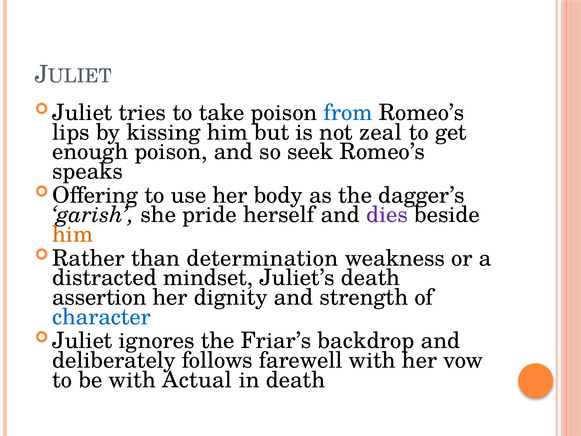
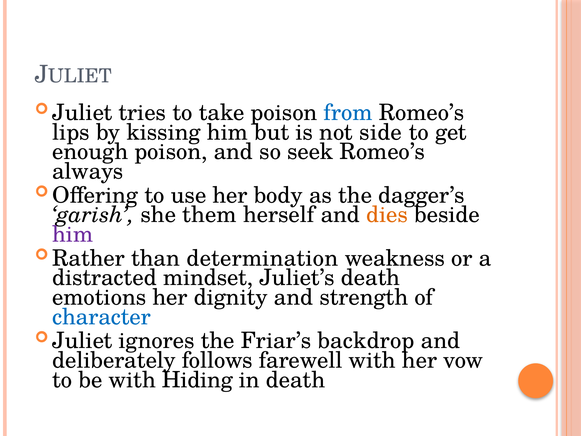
zeal: zeal -> side
speaks: speaks -> always
pride: pride -> them
dies colour: purple -> orange
him at (73, 234) colour: orange -> purple
assertion: assertion -> emotions
Actual: Actual -> Hiding
